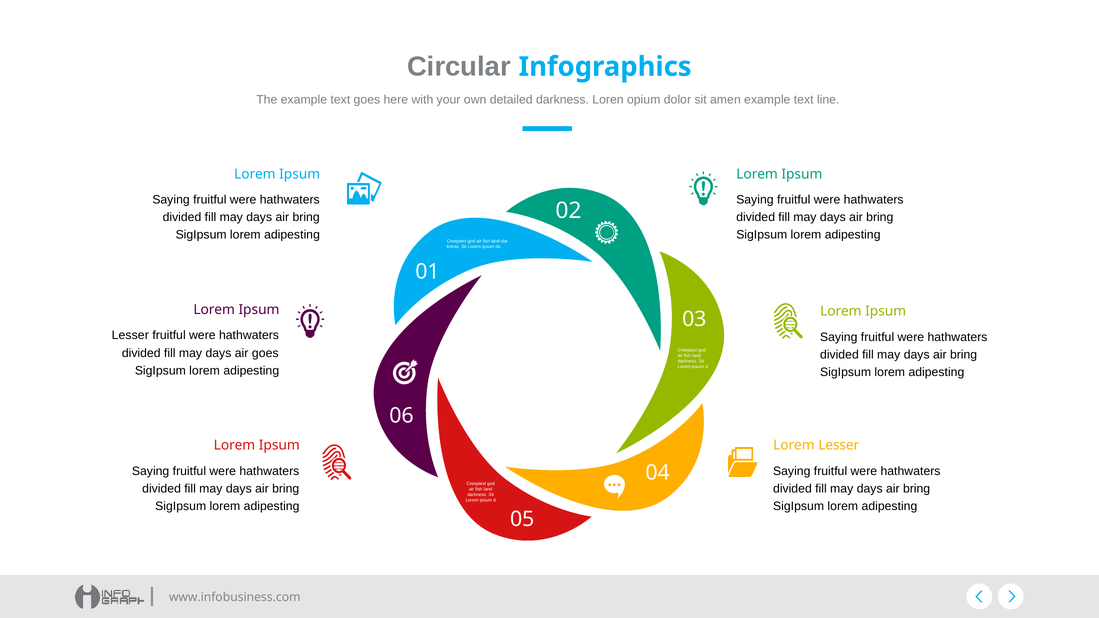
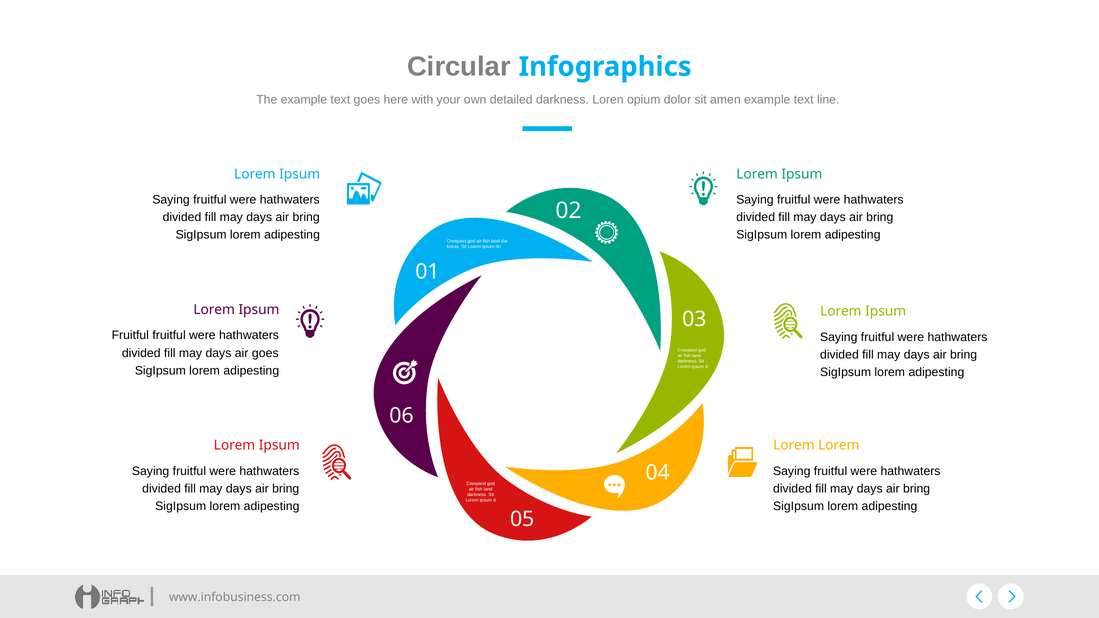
Lesser at (130, 336): Lesser -> Fruitful
Lorem Lesser: Lesser -> Lorem
